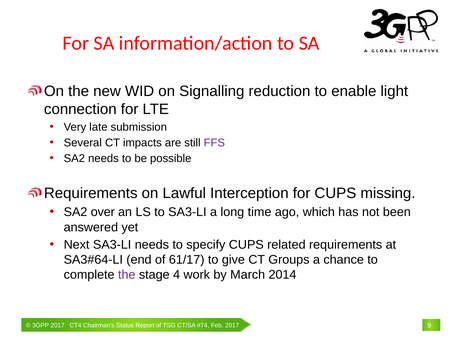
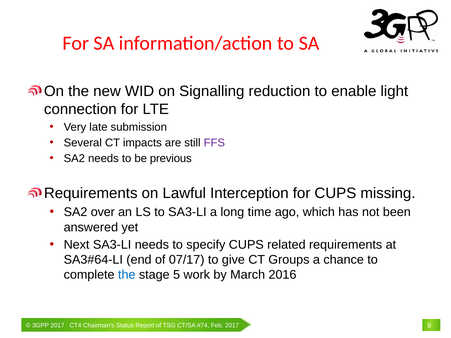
possible: possible -> previous
61/17: 61/17 -> 07/17
the at (127, 275) colour: purple -> blue
4: 4 -> 5
2014: 2014 -> 2016
